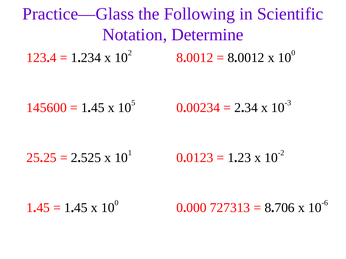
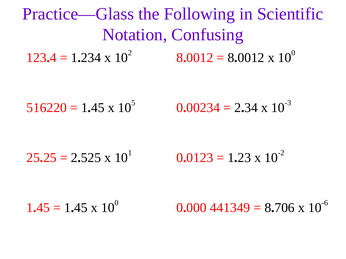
Determine: Determine -> Confusing
145600: 145600 -> 516220
727313: 727313 -> 441349
